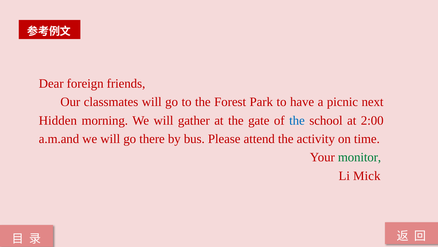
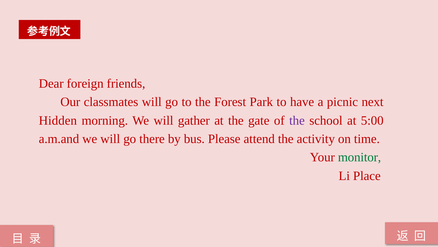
the at (297, 120) colour: blue -> purple
2:00: 2:00 -> 5:00
Mick: Mick -> Place
